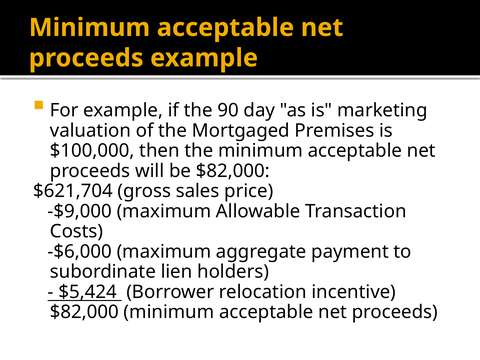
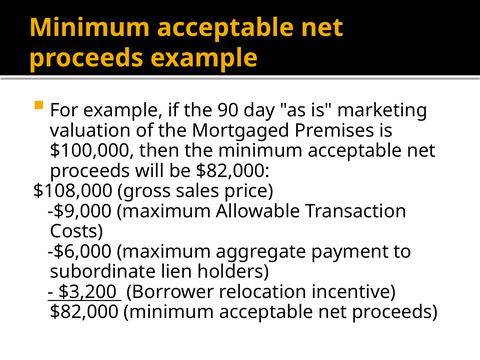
$621,704: $621,704 -> $108,000
$5,424: $5,424 -> $3,200
